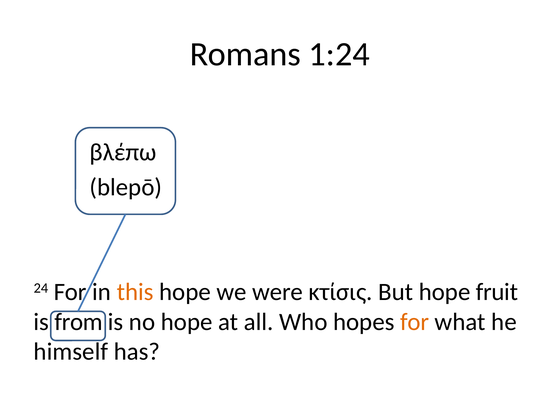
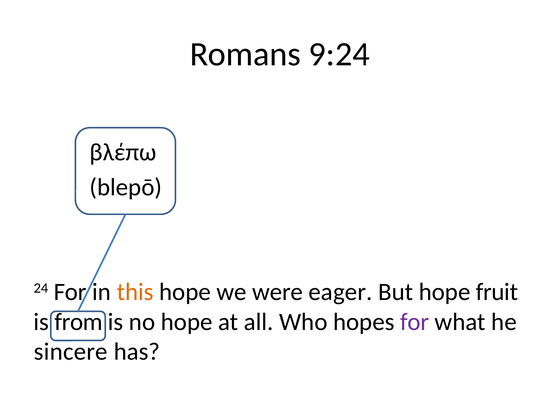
1:24: 1:24 -> 9:24
κτίσις: κτίσις -> eager
for at (415, 322) colour: orange -> purple
himself: himself -> sincere
